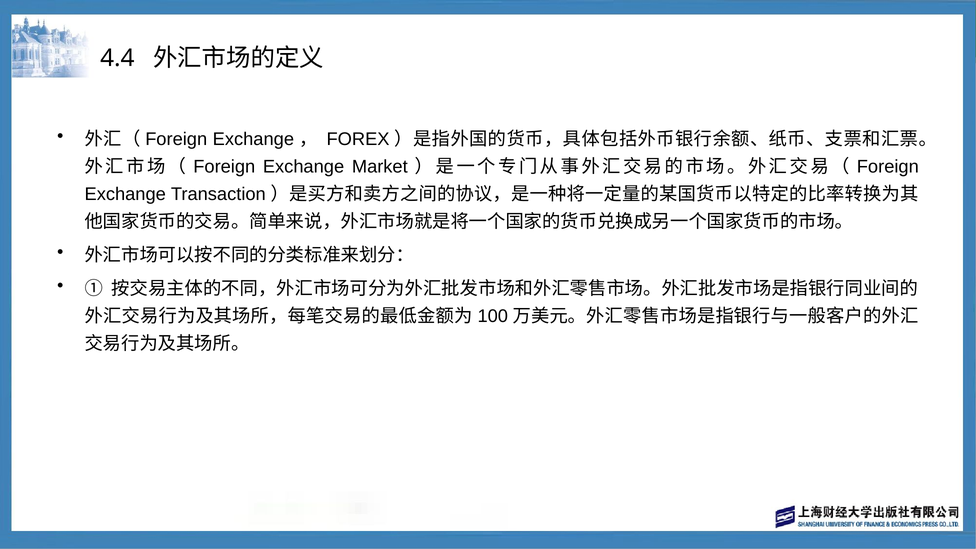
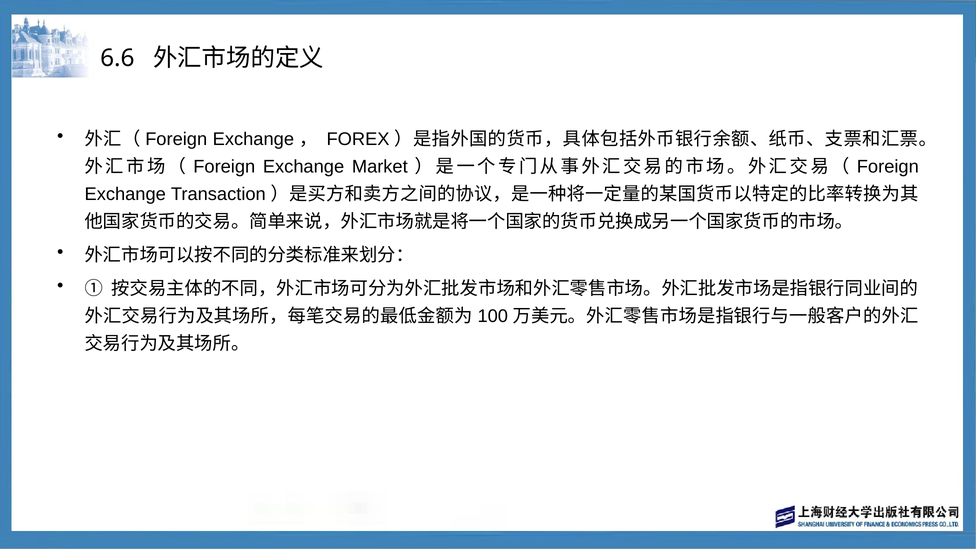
4.4: 4.4 -> 6.6
